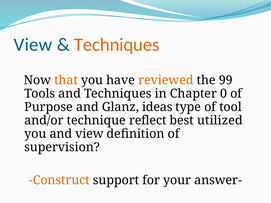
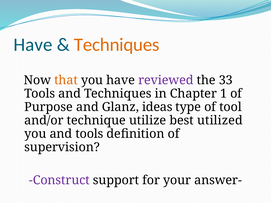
View at (33, 45): View -> Have
reviewed colour: orange -> purple
99: 99 -> 33
0: 0 -> 1
reflect: reflect -> utilize
and view: view -> tools
Construct colour: orange -> purple
